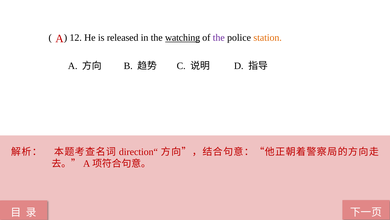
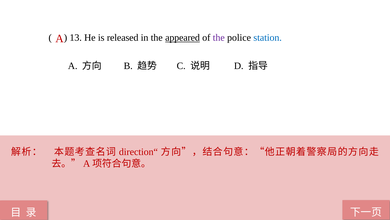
12: 12 -> 13
watching: watching -> appeared
station colour: orange -> blue
